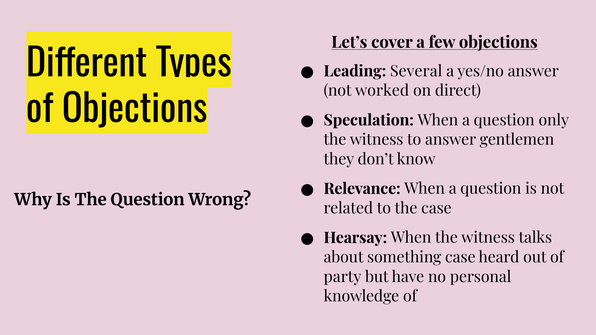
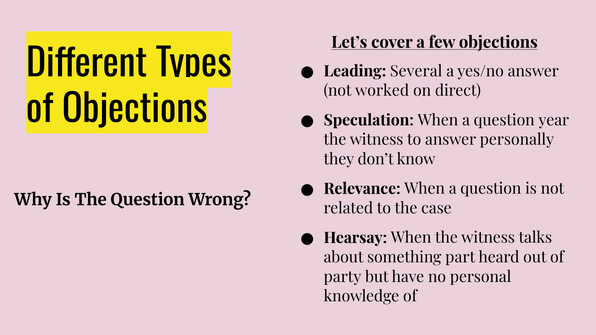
only: only -> year
gentlemen: gentlemen -> personally
something case: case -> part
